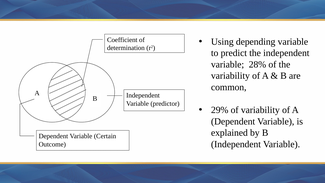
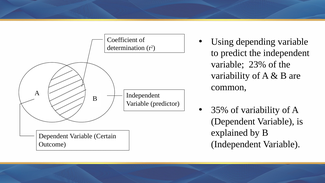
28%: 28% -> 23%
29%: 29% -> 35%
